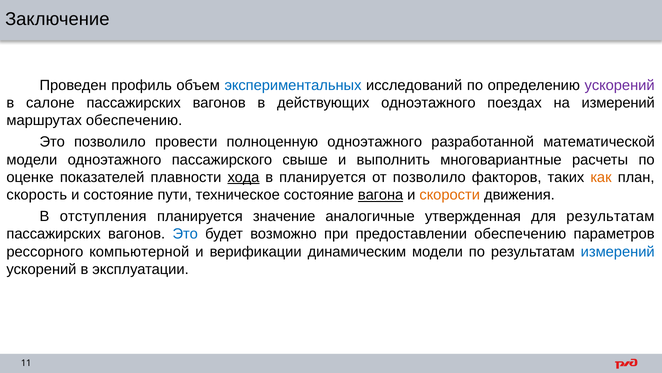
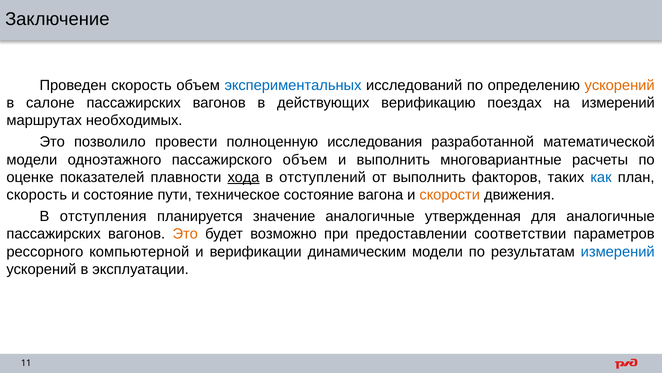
Проведен профиль: профиль -> скорость
ускорений at (620, 85) colour: purple -> orange
действующих одноэтажного: одноэтажного -> верификацию
маршрутах обеспечению: обеспечению -> необходимых
полноценную одноэтажного: одноэтажного -> исследования
пассажирского свыше: свыше -> объем
в планируется: планируется -> отступлений
от позволило: позволило -> выполнить
как colour: orange -> blue
вагона underline: present -> none
для результатам: результатам -> аналогичные
Это at (185, 234) colour: blue -> orange
предоставлении обеспечению: обеспечению -> соответствии
